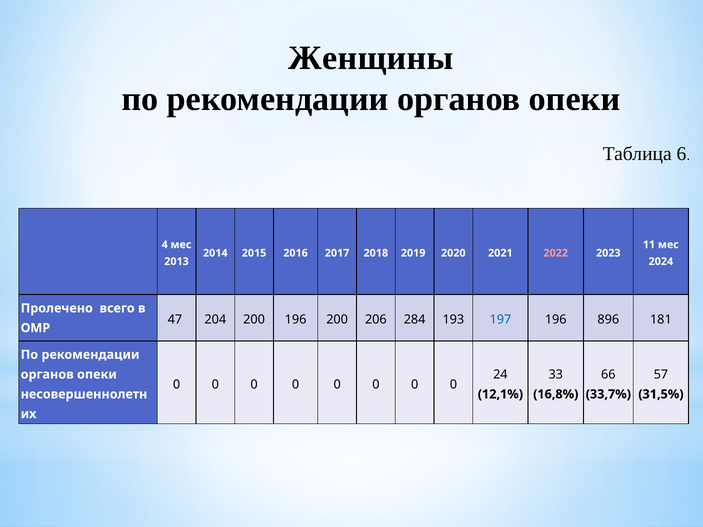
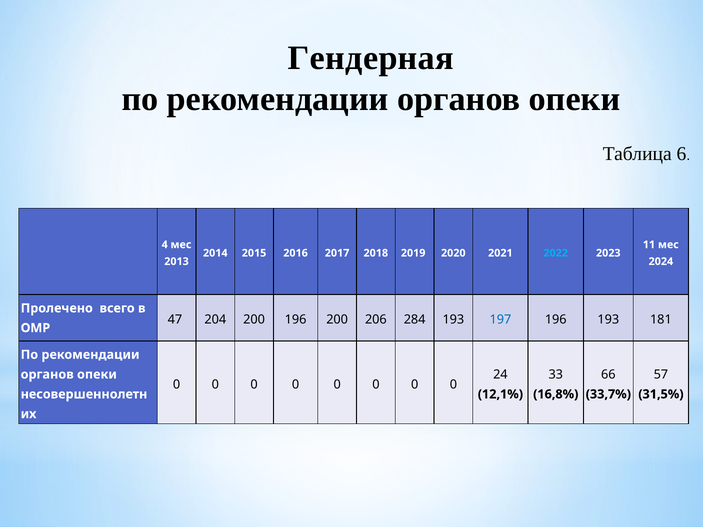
Женщины: Женщины -> Гендерная
2022 colour: pink -> light blue
196 896: 896 -> 193
